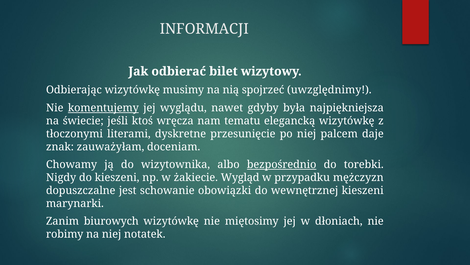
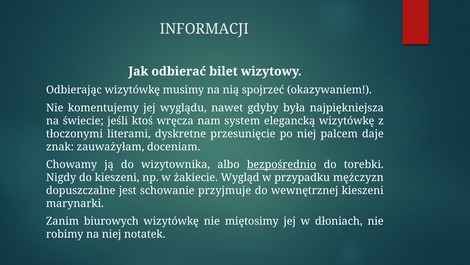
uwzględnimy: uwzględnimy -> okazywaniem
komentujemy underline: present -> none
tematu: tematu -> system
obowiązki: obowiązki -> przyjmuje
